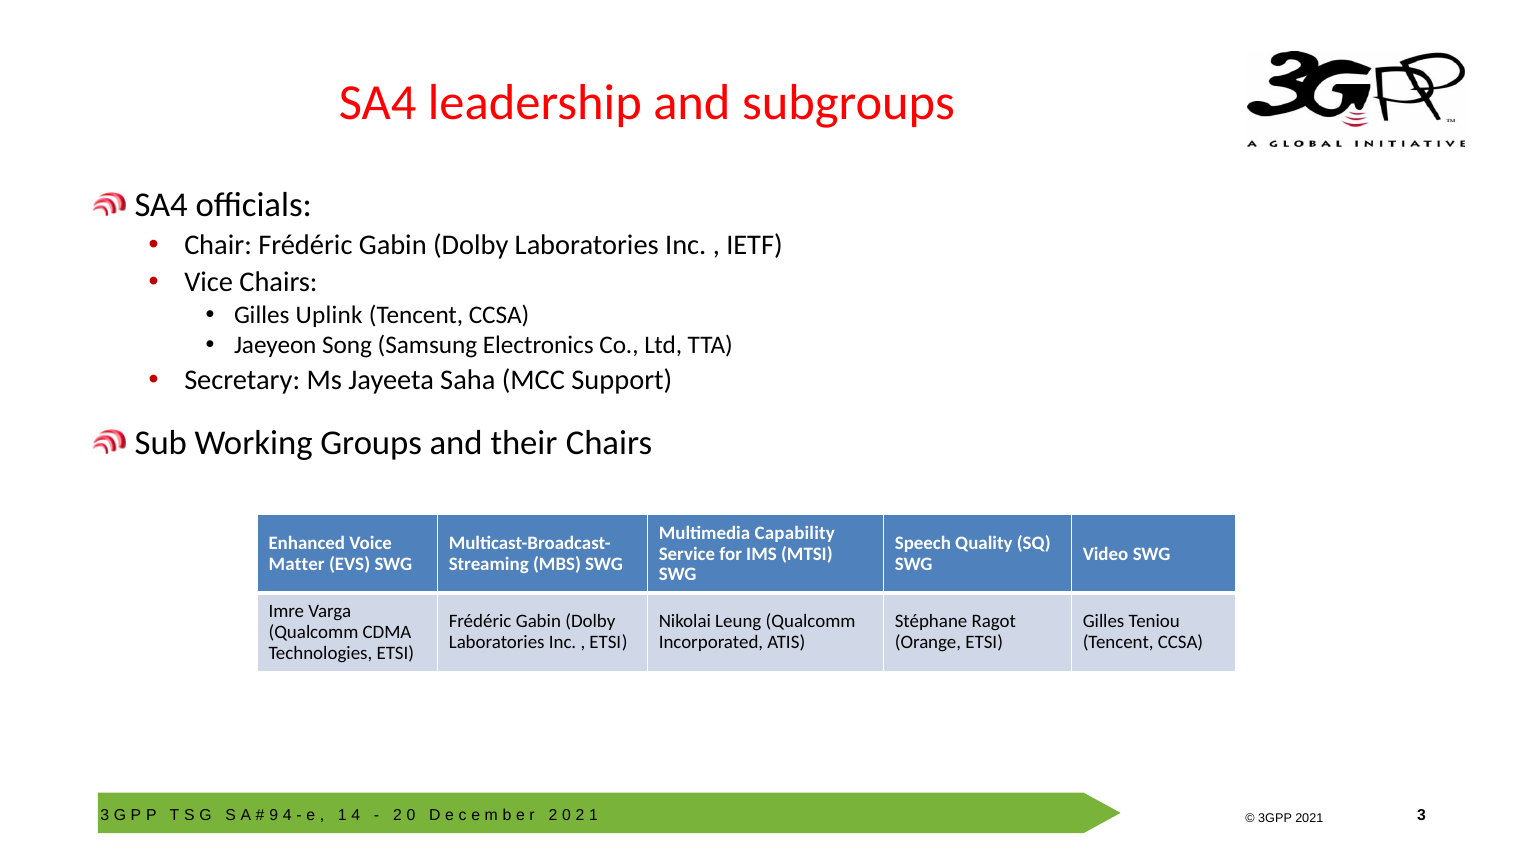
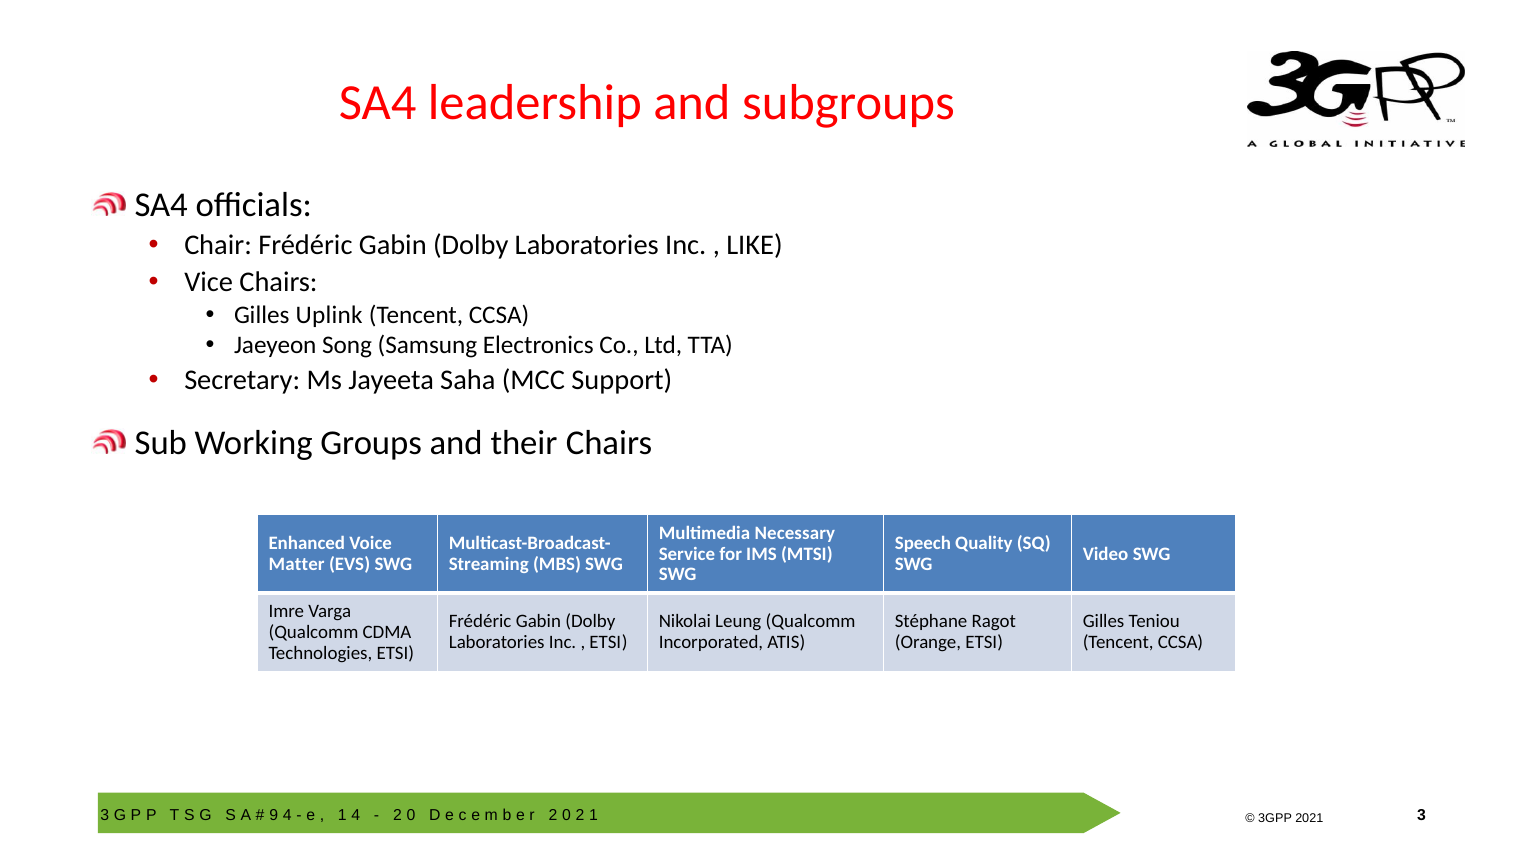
IETF: IETF -> LIKE
Capability: Capability -> Necessary
